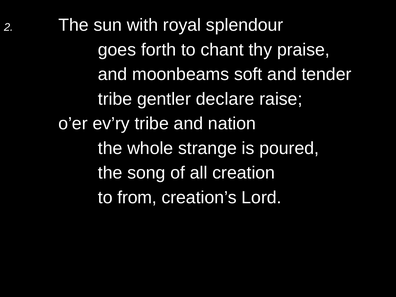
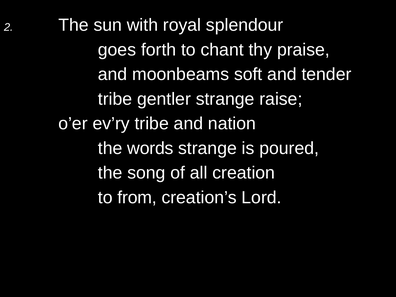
gentler declare: declare -> strange
whole: whole -> words
